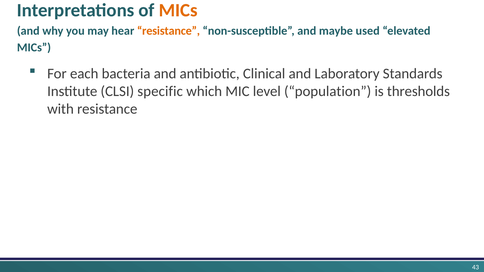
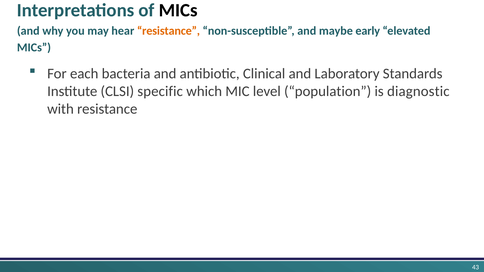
MICs at (178, 10) colour: orange -> black
used: used -> early
thresholds: thresholds -> diagnostic
